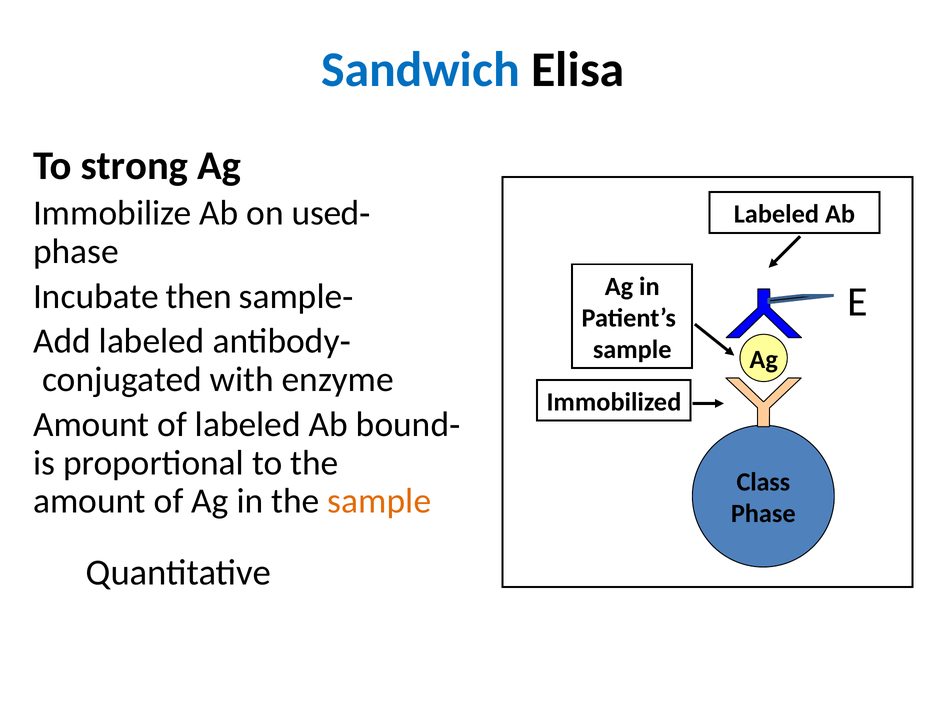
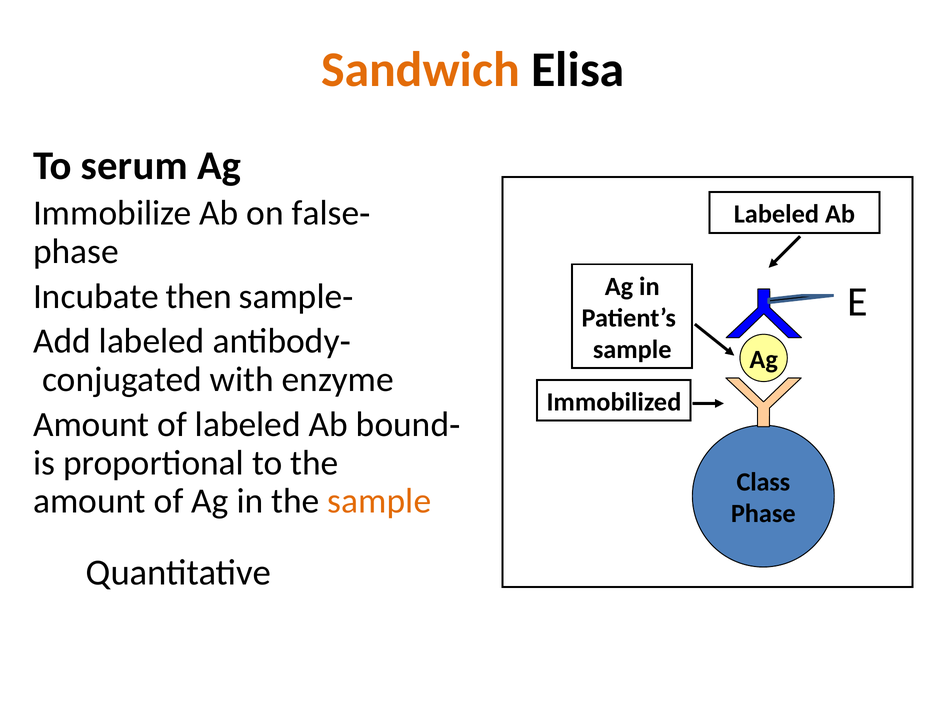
Sandwich colour: blue -> orange
strong: strong -> serum
used: used -> false
